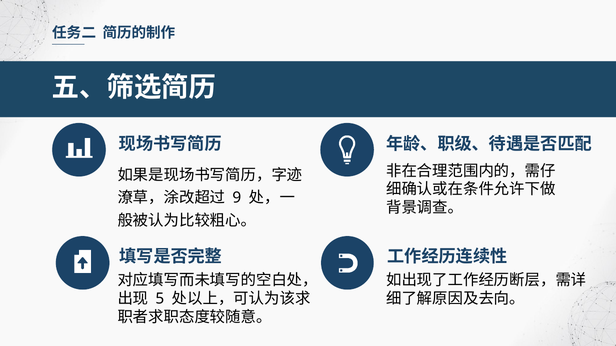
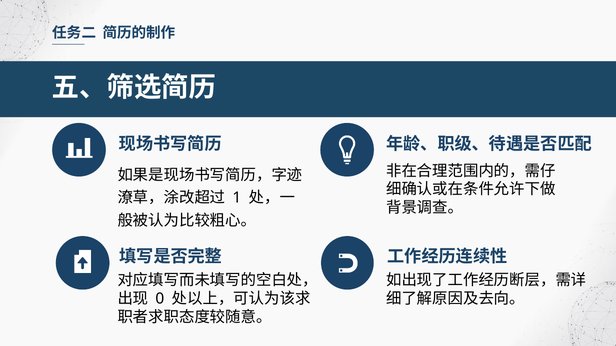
9: 9 -> 1
5: 5 -> 0
